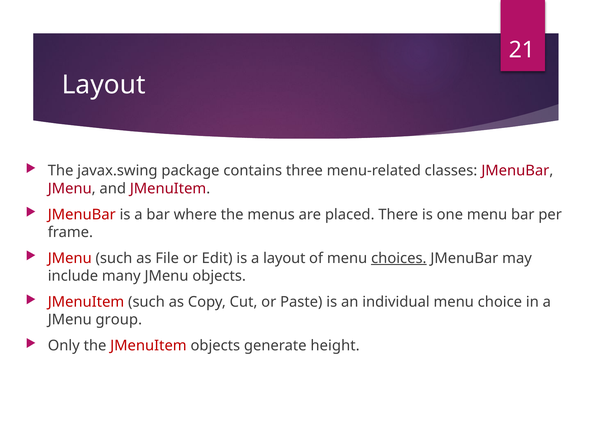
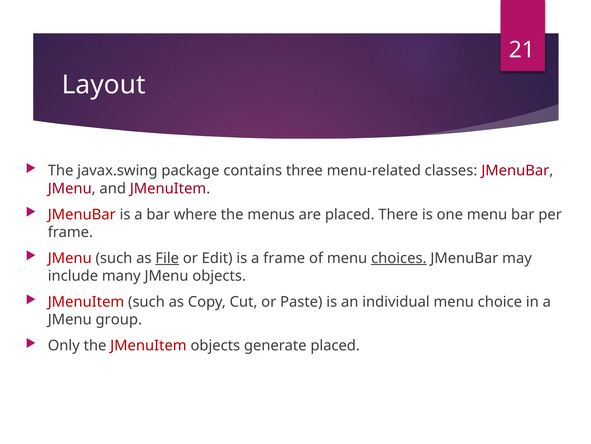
File underline: none -> present
a layout: layout -> frame
generate height: height -> placed
